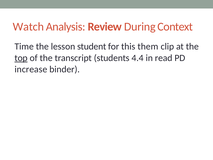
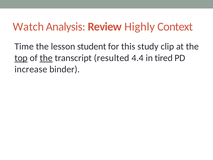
During: During -> Highly
them: them -> study
the at (46, 58) underline: none -> present
students: students -> resulted
read: read -> tired
